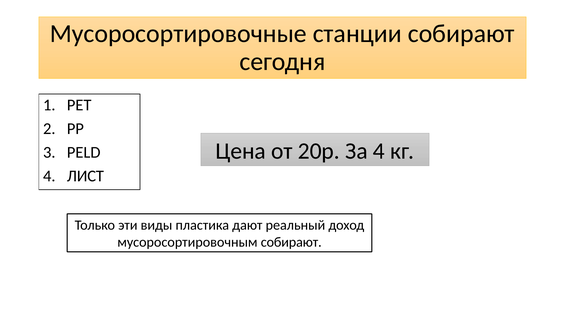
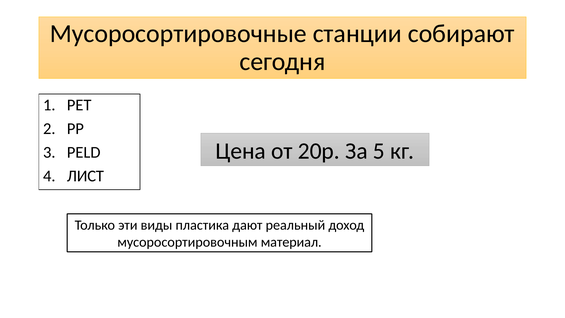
За 4: 4 -> 5
мусоросортировочным собирают: собирают -> материал
